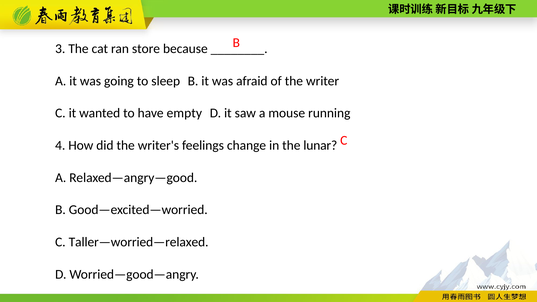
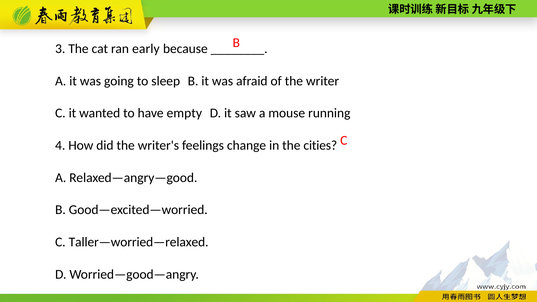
store: store -> early
lunar: lunar -> cities
